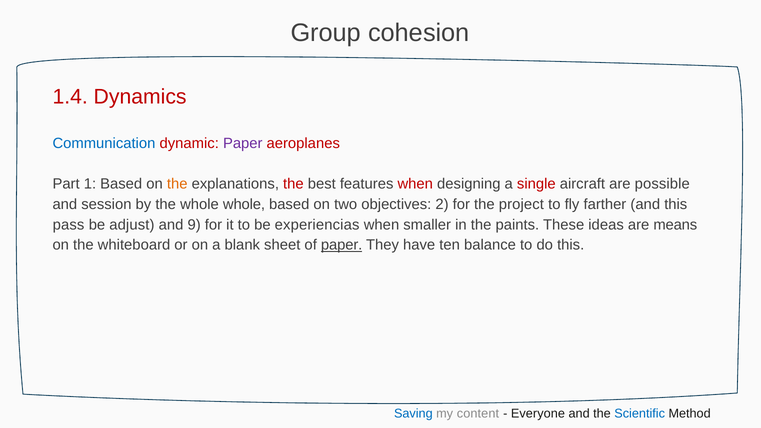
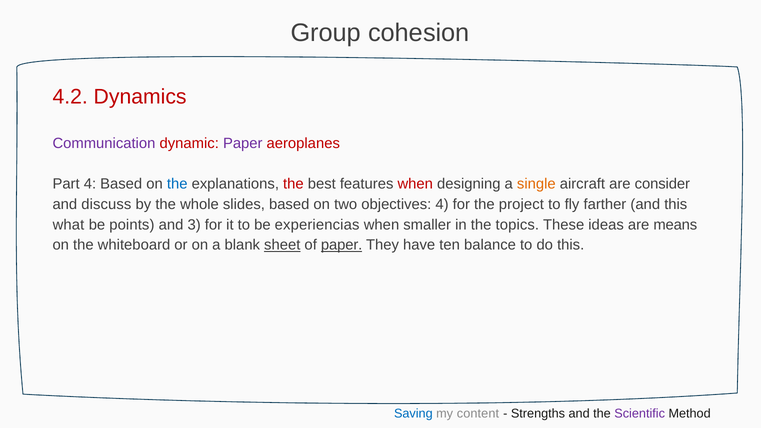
1.4: 1.4 -> 4.2
Communication colour: blue -> purple
Part 1: 1 -> 4
the at (177, 184) colour: orange -> blue
single colour: red -> orange
possible: possible -> consider
session: session -> discuss
whole whole: whole -> slides
objectives 2: 2 -> 4
pass: pass -> what
adjust: adjust -> points
9: 9 -> 3
paints: paints -> topics
sheet underline: none -> present
Everyone: Everyone -> Strengths
Scientific colour: blue -> purple
